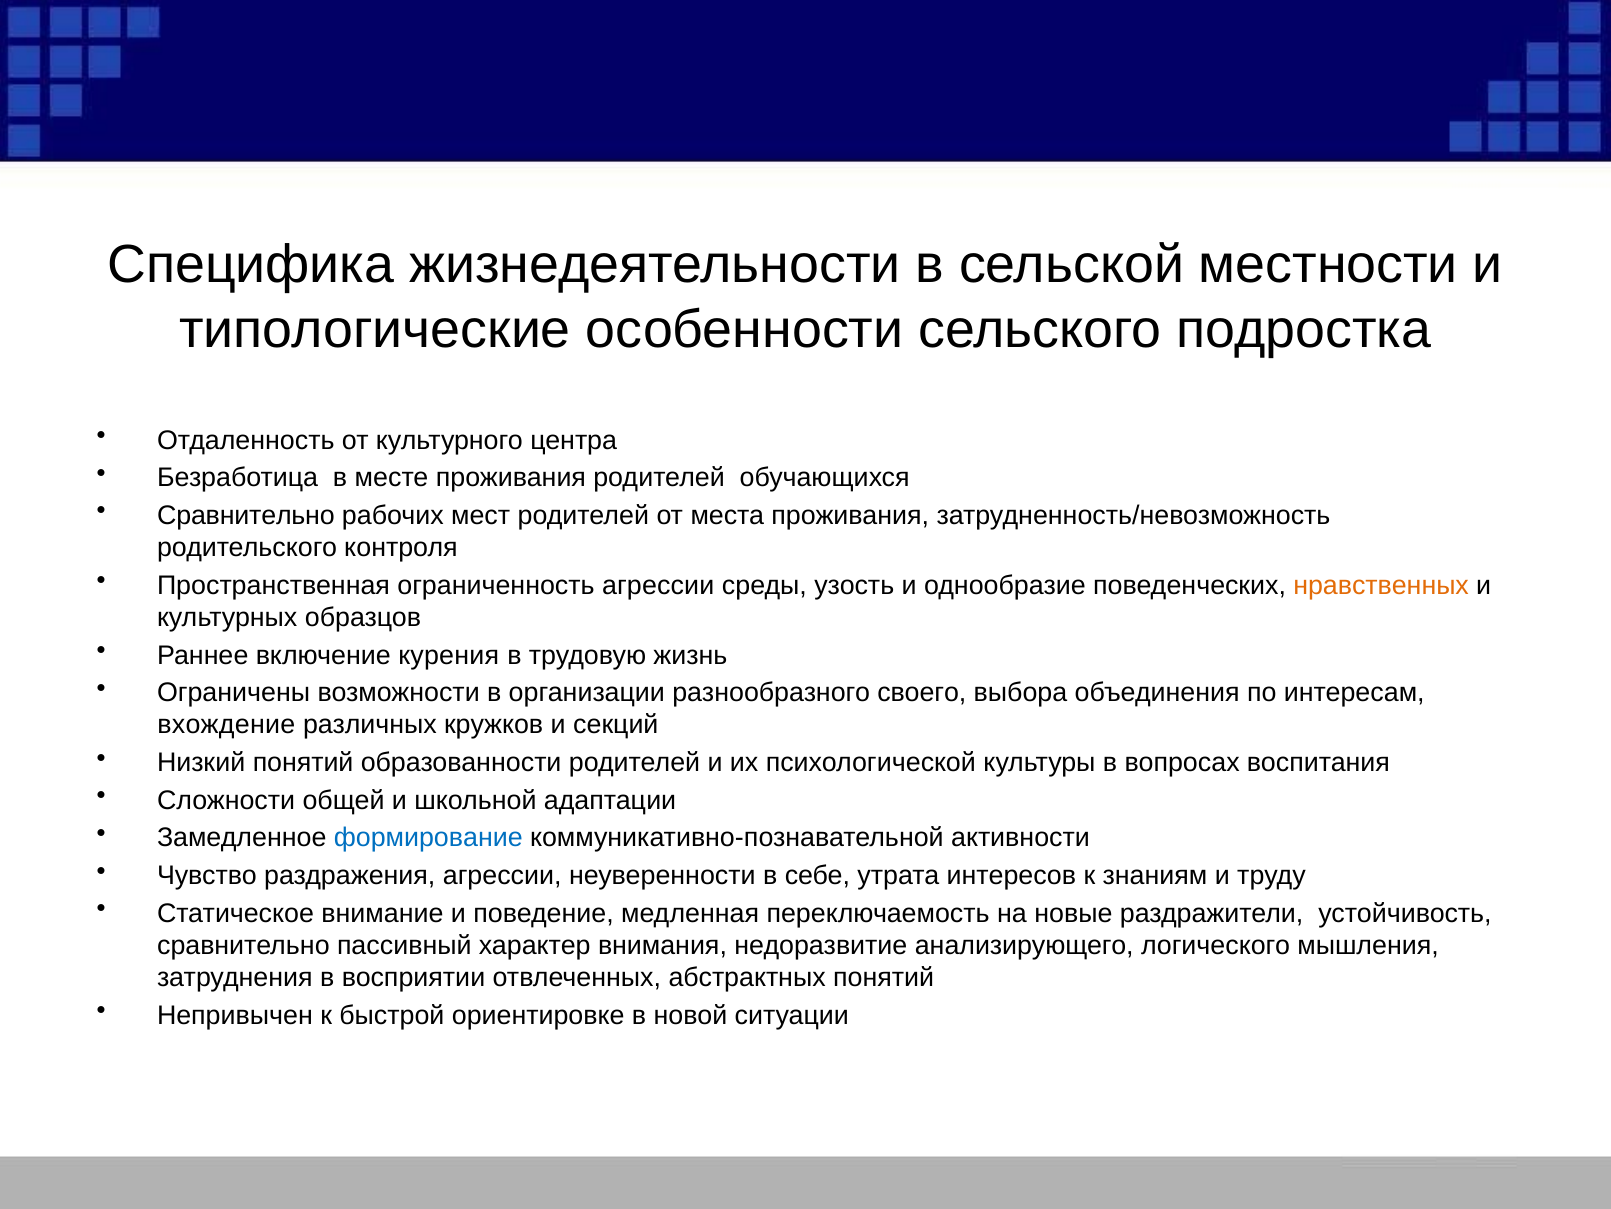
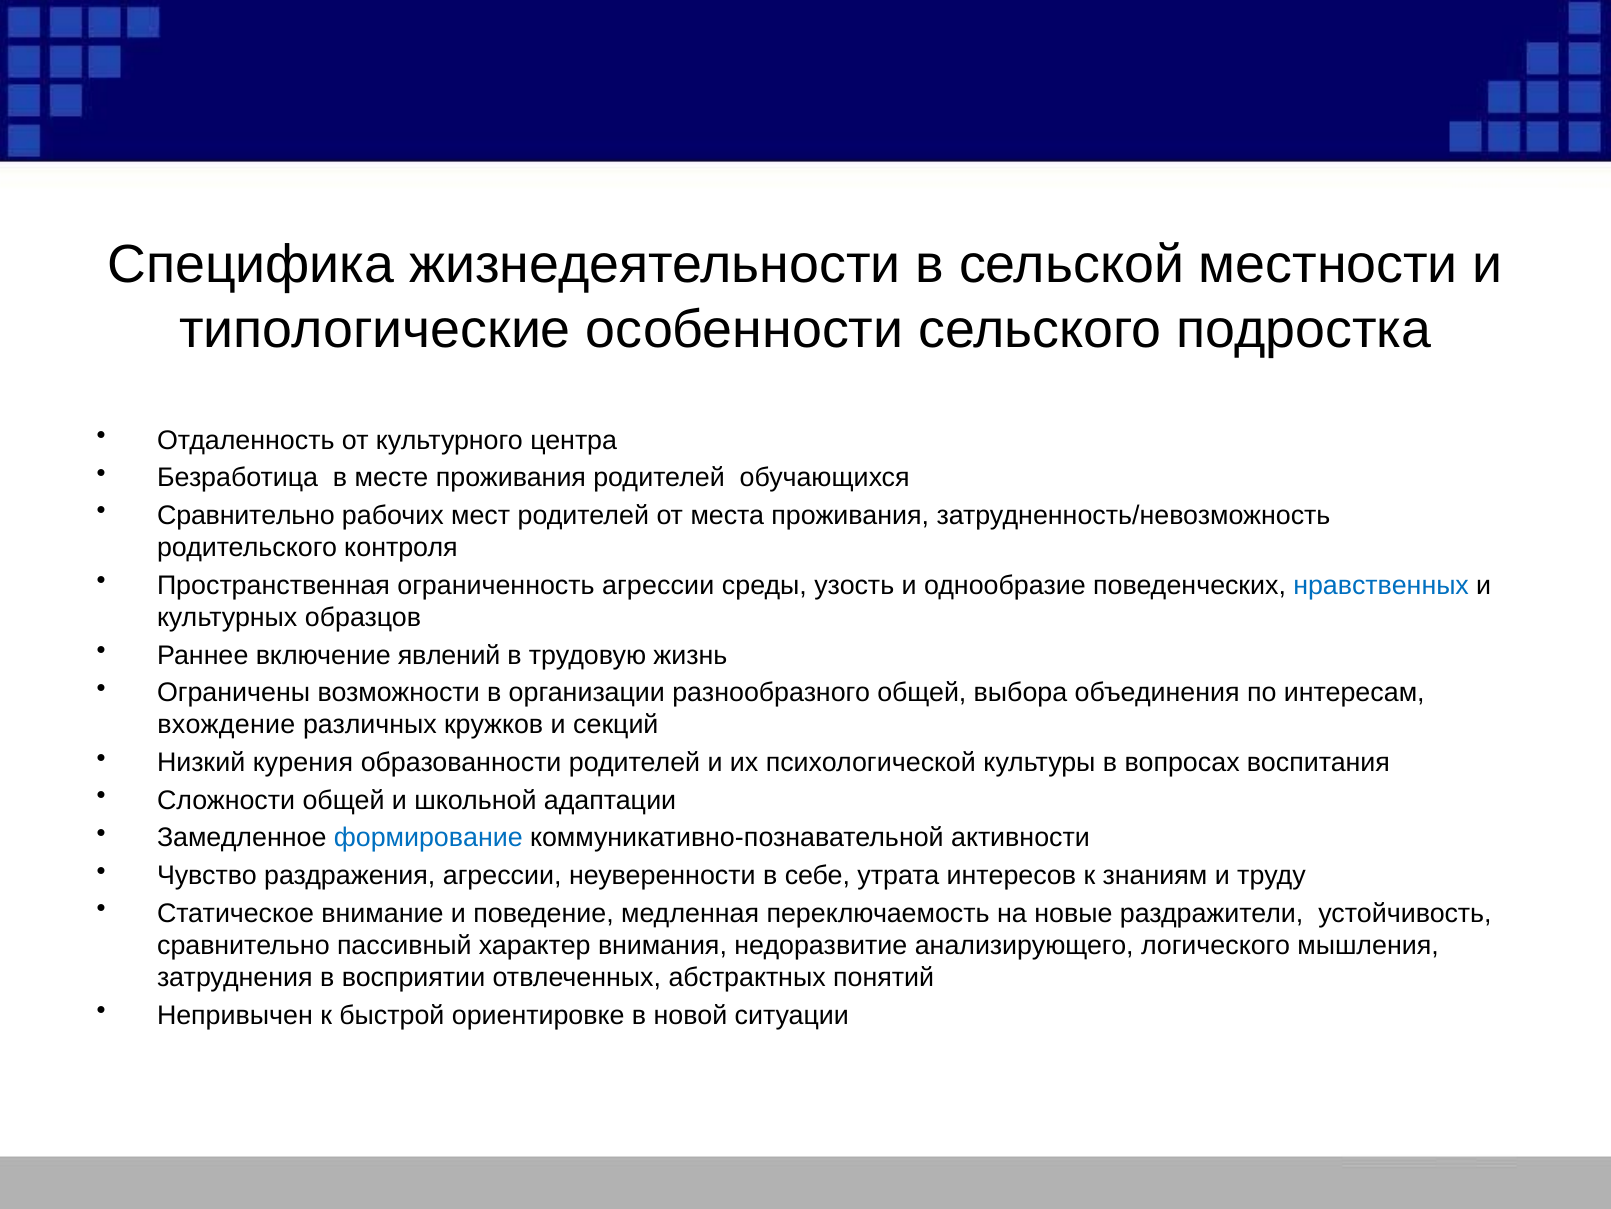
нравственных colour: orange -> blue
курения: курения -> явлений
разнообразного своего: своего -> общей
Низкий понятий: понятий -> курения
